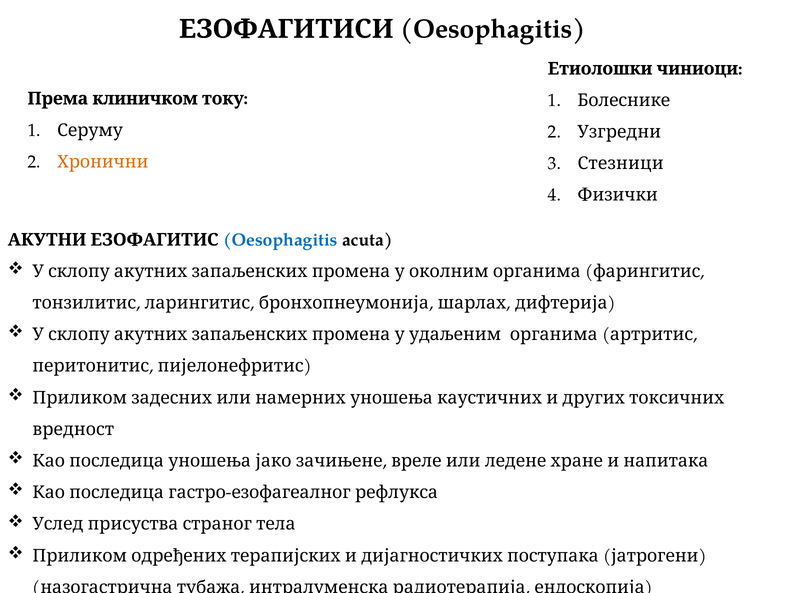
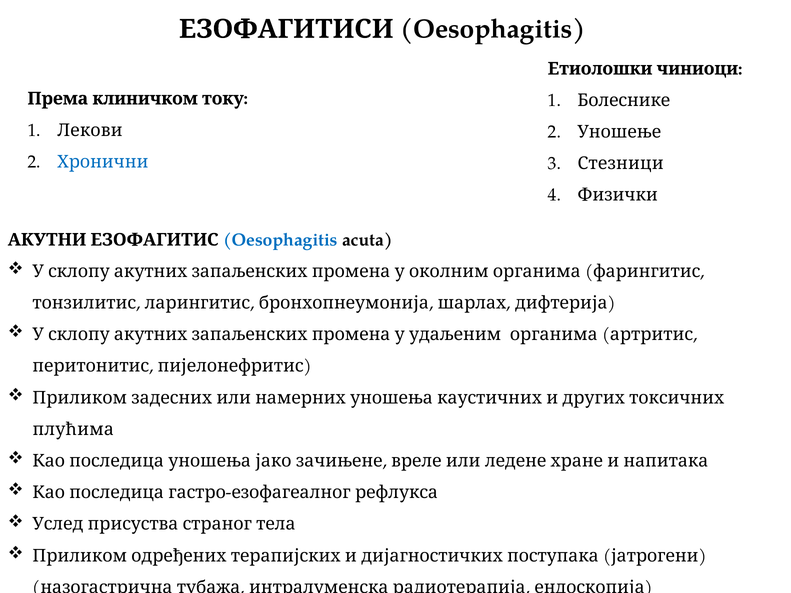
Серуму: Серуму -> Лекови
Узгредни: Узгредни -> Уношење
Хронични colour: orange -> blue
вредност: вредност -> плућима
